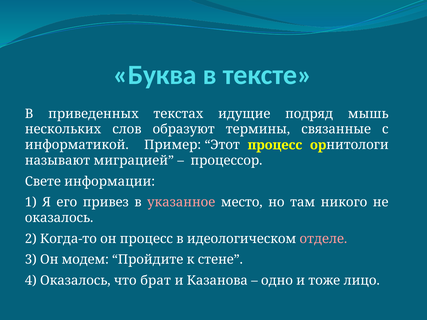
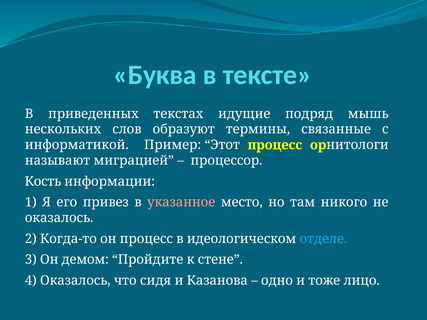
Свете: Свете -> Кость
отделе colour: pink -> light blue
модем: модем -> демом
брат: брат -> сидя
